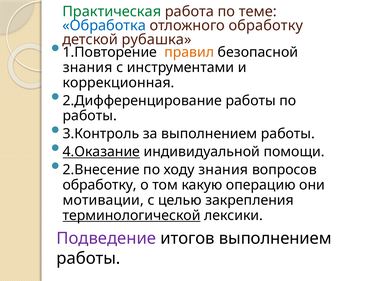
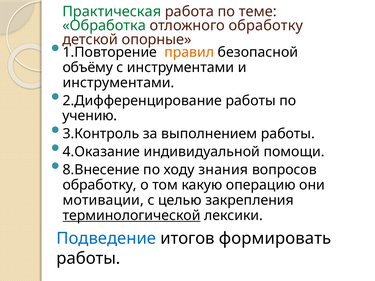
Обработка colour: blue -> green
рубашка: рубашка -> опорные
знания at (88, 67): знания -> объёму
коррекционная at (119, 83): коррекционная -> инструментами
работы at (90, 116): работы -> учению
4.Оказание underline: present -> none
2.Внесение: 2.Внесение -> 8.Внесение
Подведение colour: purple -> blue
итогов выполнением: выполнением -> формировать
